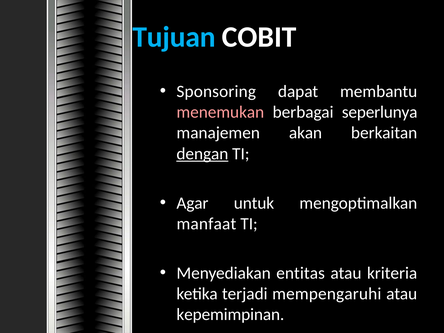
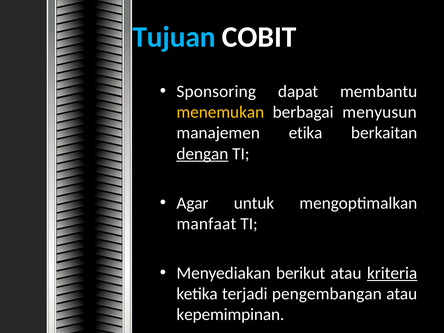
menemukan colour: pink -> yellow
seperlunya: seperlunya -> menyusun
akan: akan -> etika
entitas: entitas -> berikut
kriteria underline: none -> present
mempengaruhi: mempengaruhi -> pengembangan
